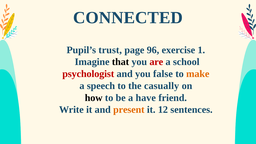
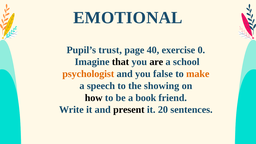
CONNECTED: CONNECTED -> EMOTIONAL
96: 96 -> 40
1: 1 -> 0
are colour: red -> black
psychologist colour: red -> orange
casually: casually -> showing
have: have -> book
present colour: orange -> black
12: 12 -> 20
